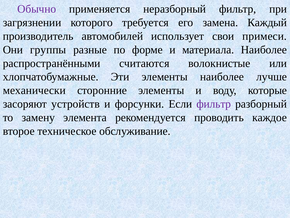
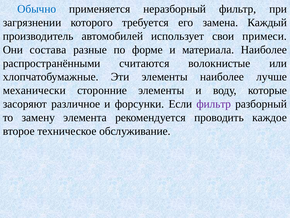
Обычно colour: purple -> blue
группы: группы -> состава
устройств: устройств -> различное
